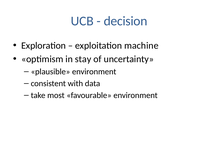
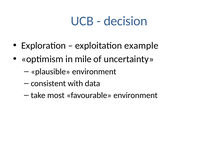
machine: machine -> example
stay: stay -> mile
